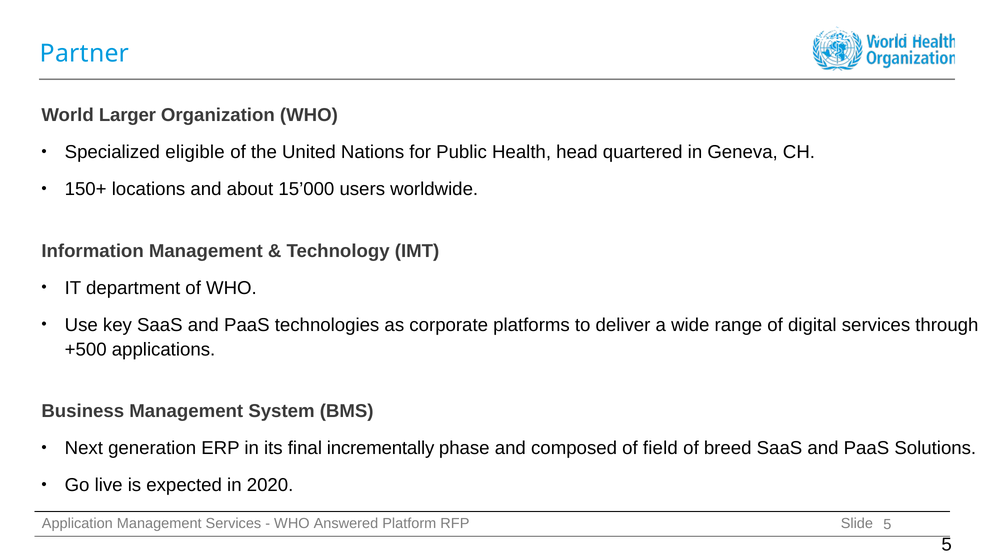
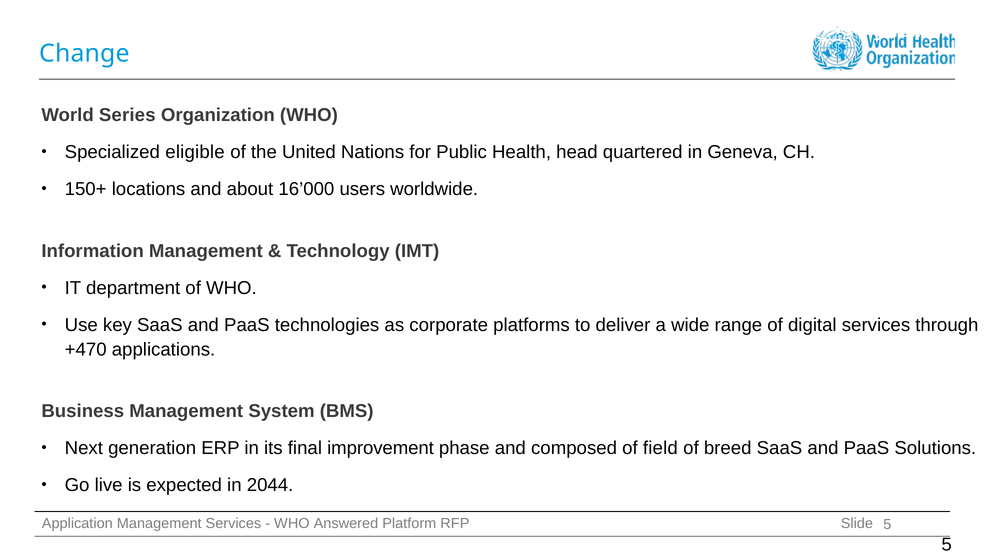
Partner: Partner -> Change
Larger: Larger -> Series
15’000: 15’000 -> 16’000
+500: +500 -> +470
incrementally: incrementally -> improvement
2020: 2020 -> 2044
